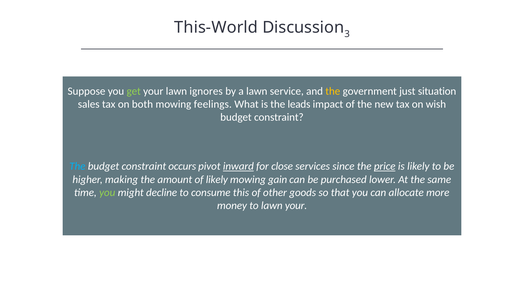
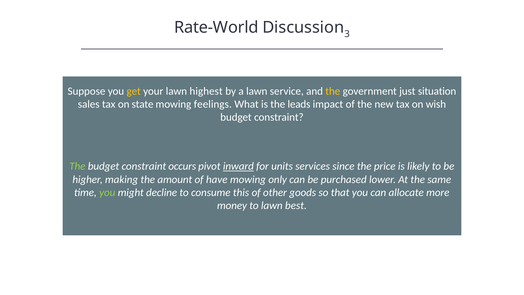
This-World: This-World -> Rate-World
get colour: light green -> yellow
ignores: ignores -> highest
both: both -> state
The at (77, 166) colour: light blue -> light green
close: close -> units
price underline: present -> none
of likely: likely -> have
gain: gain -> only
lawn your: your -> best
